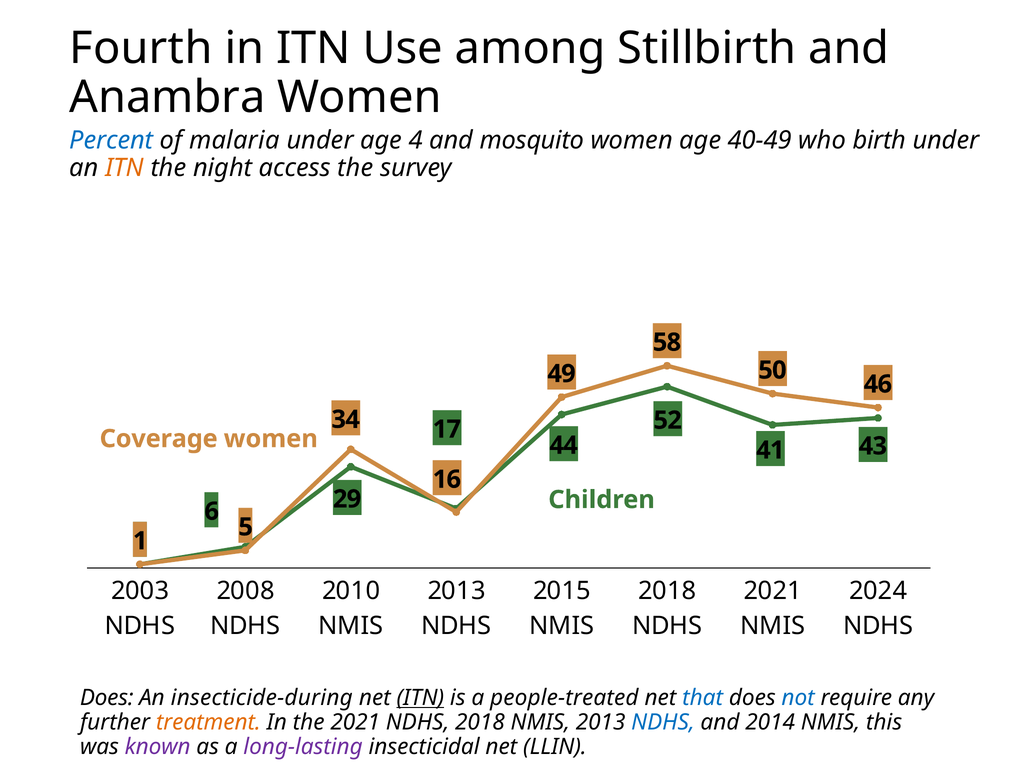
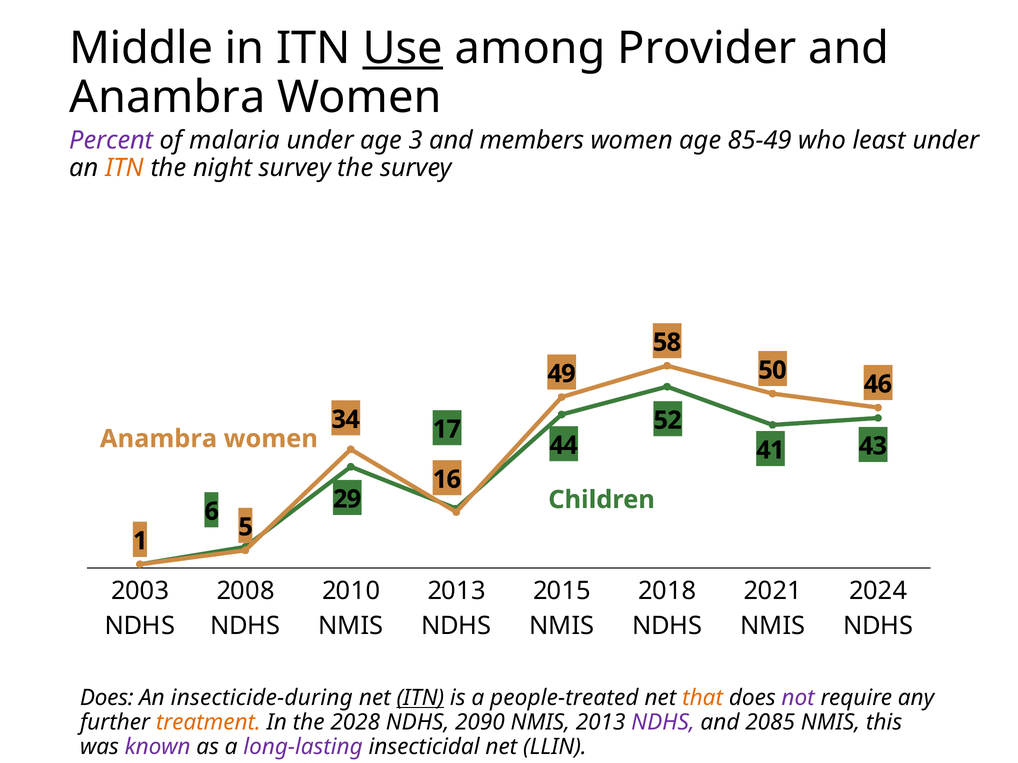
Fourth: Fourth -> Middle
Use underline: none -> present
Stillbirth: Stillbirth -> Provider
Percent colour: blue -> purple
4: 4 -> 3
mosquito: mosquito -> members
40-49: 40-49 -> 85-49
birth: birth -> least
night access: access -> survey
Coverage at (159, 439): Coverage -> Anambra
that colour: blue -> orange
not colour: blue -> purple
the 2021: 2021 -> 2028
NDHS 2018: 2018 -> 2090
NDHS at (663, 723) colour: blue -> purple
2014: 2014 -> 2085
